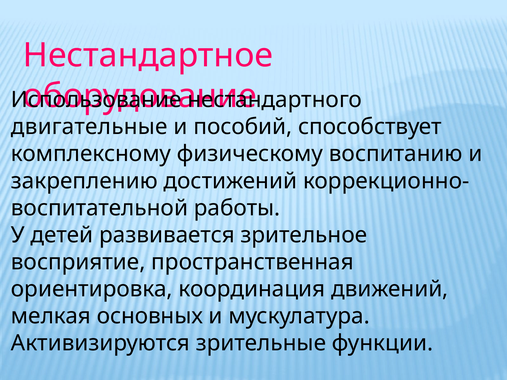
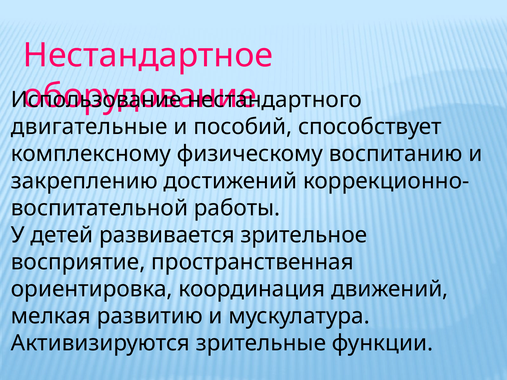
основных: основных -> развитию
